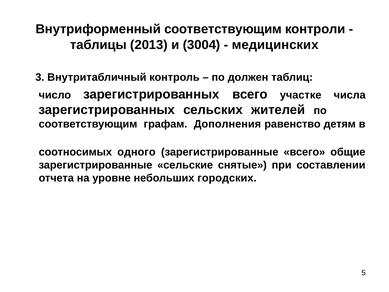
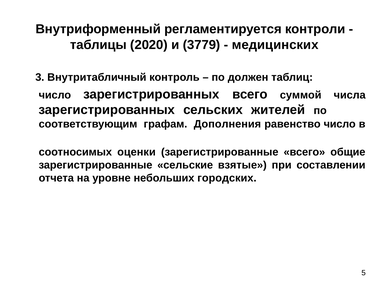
Внутриформенный соответствующим: соответствующим -> регламентируется
2013: 2013 -> 2020
3004: 3004 -> 3779
участке: участке -> суммой
равенство детям: детям -> число
одного: одного -> оценки
снятые: снятые -> взятые
